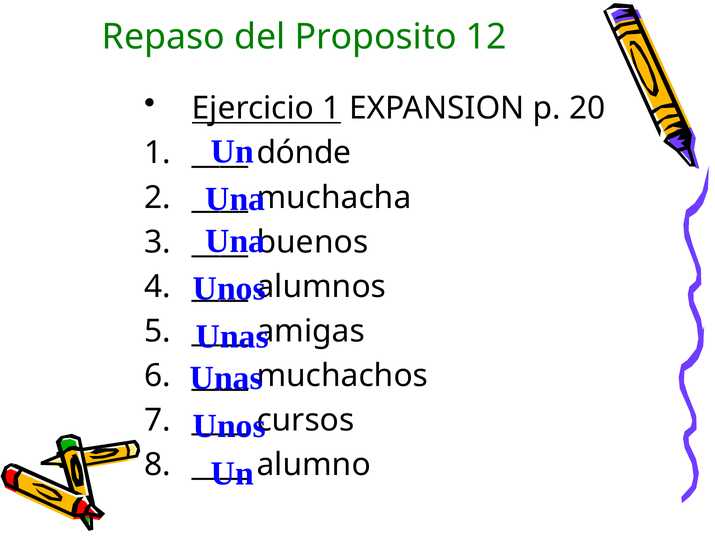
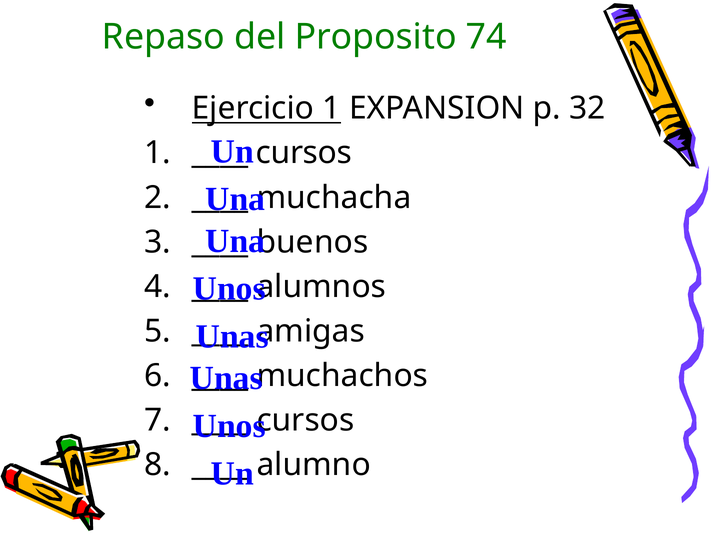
12: 12 -> 74
20: 20 -> 32
dónde at (304, 153): dónde -> cursos
